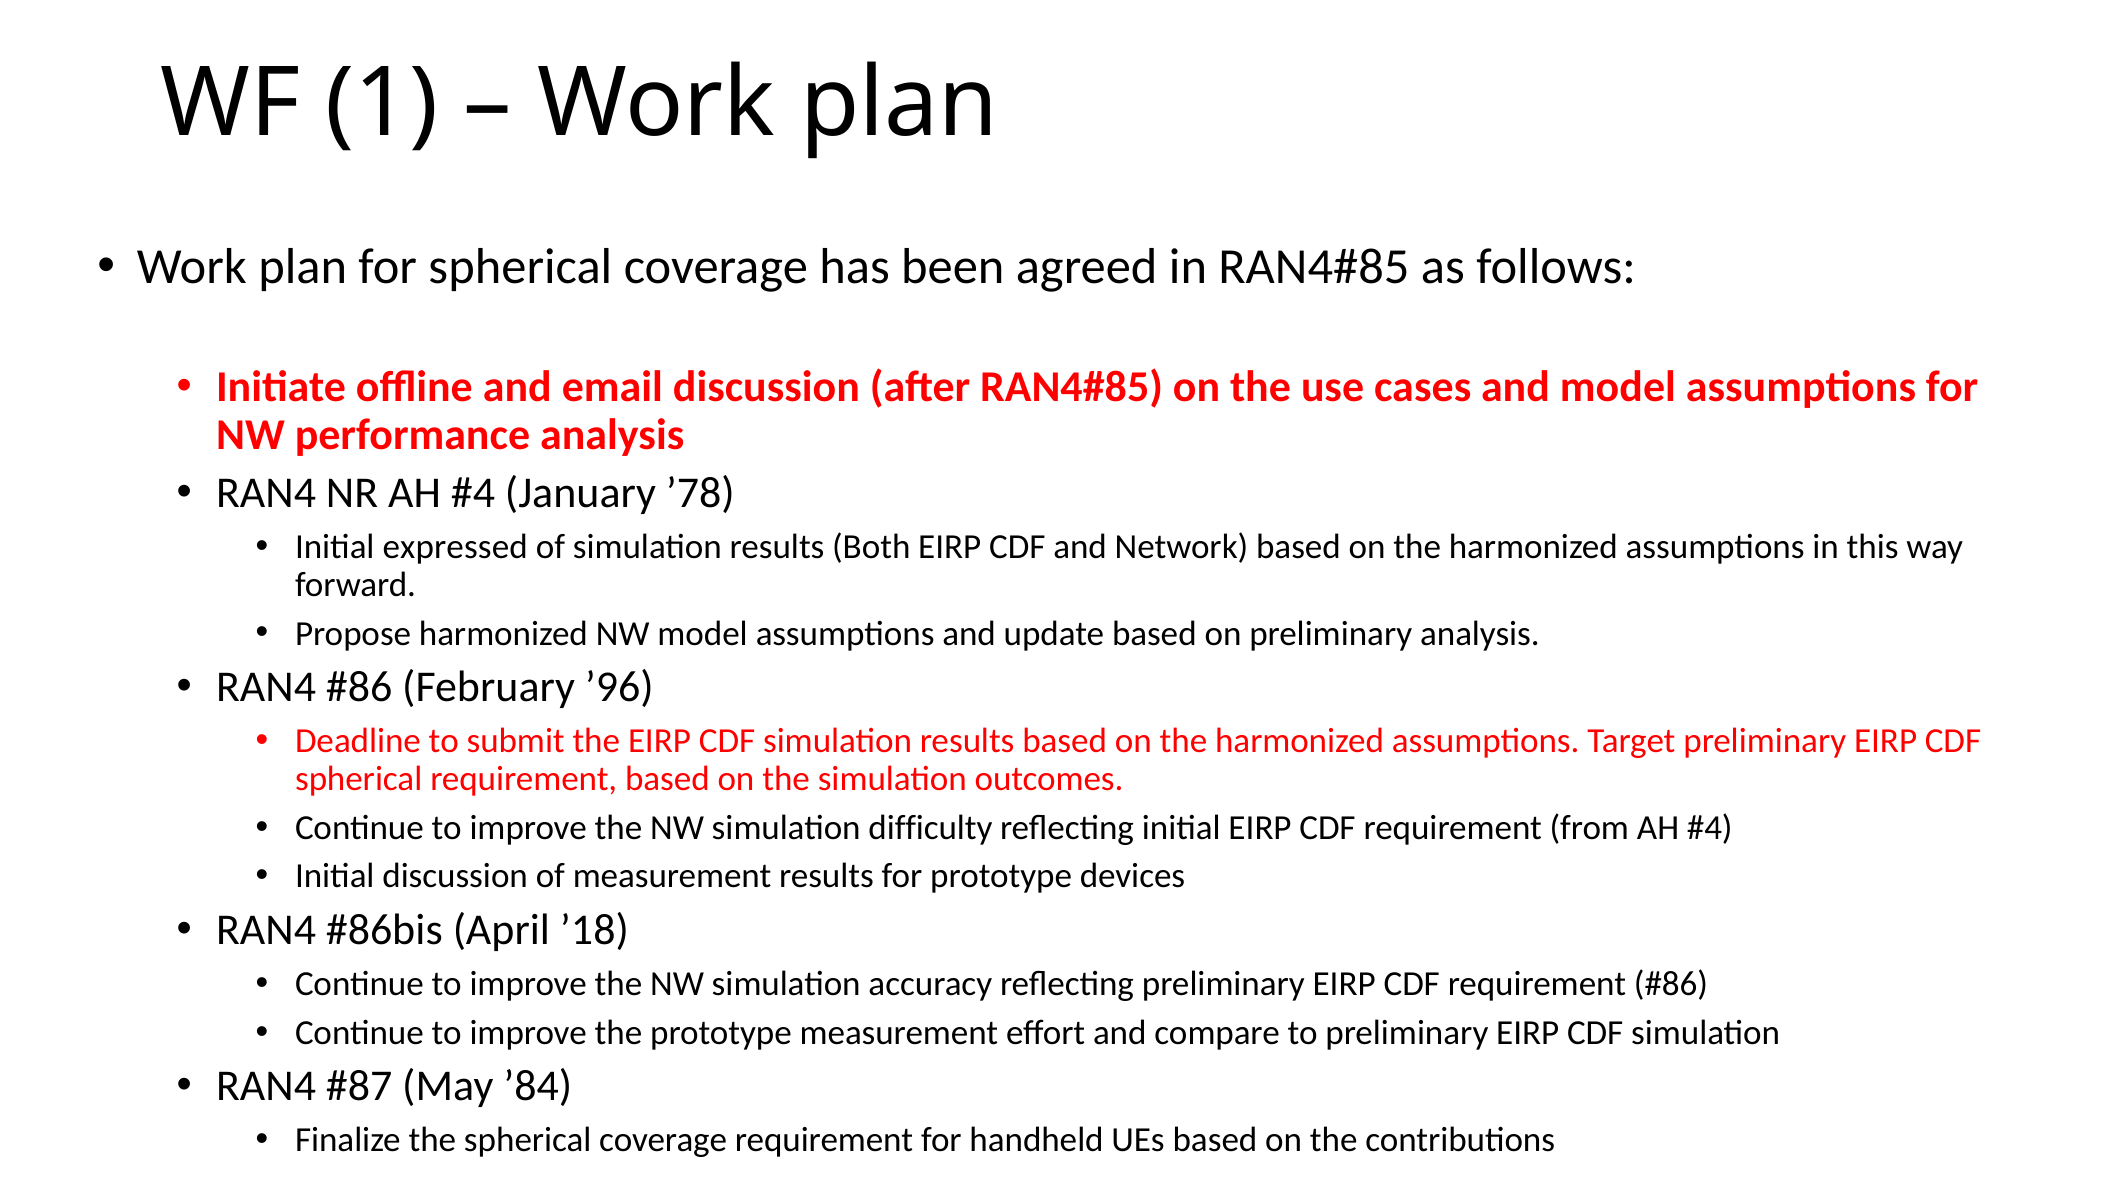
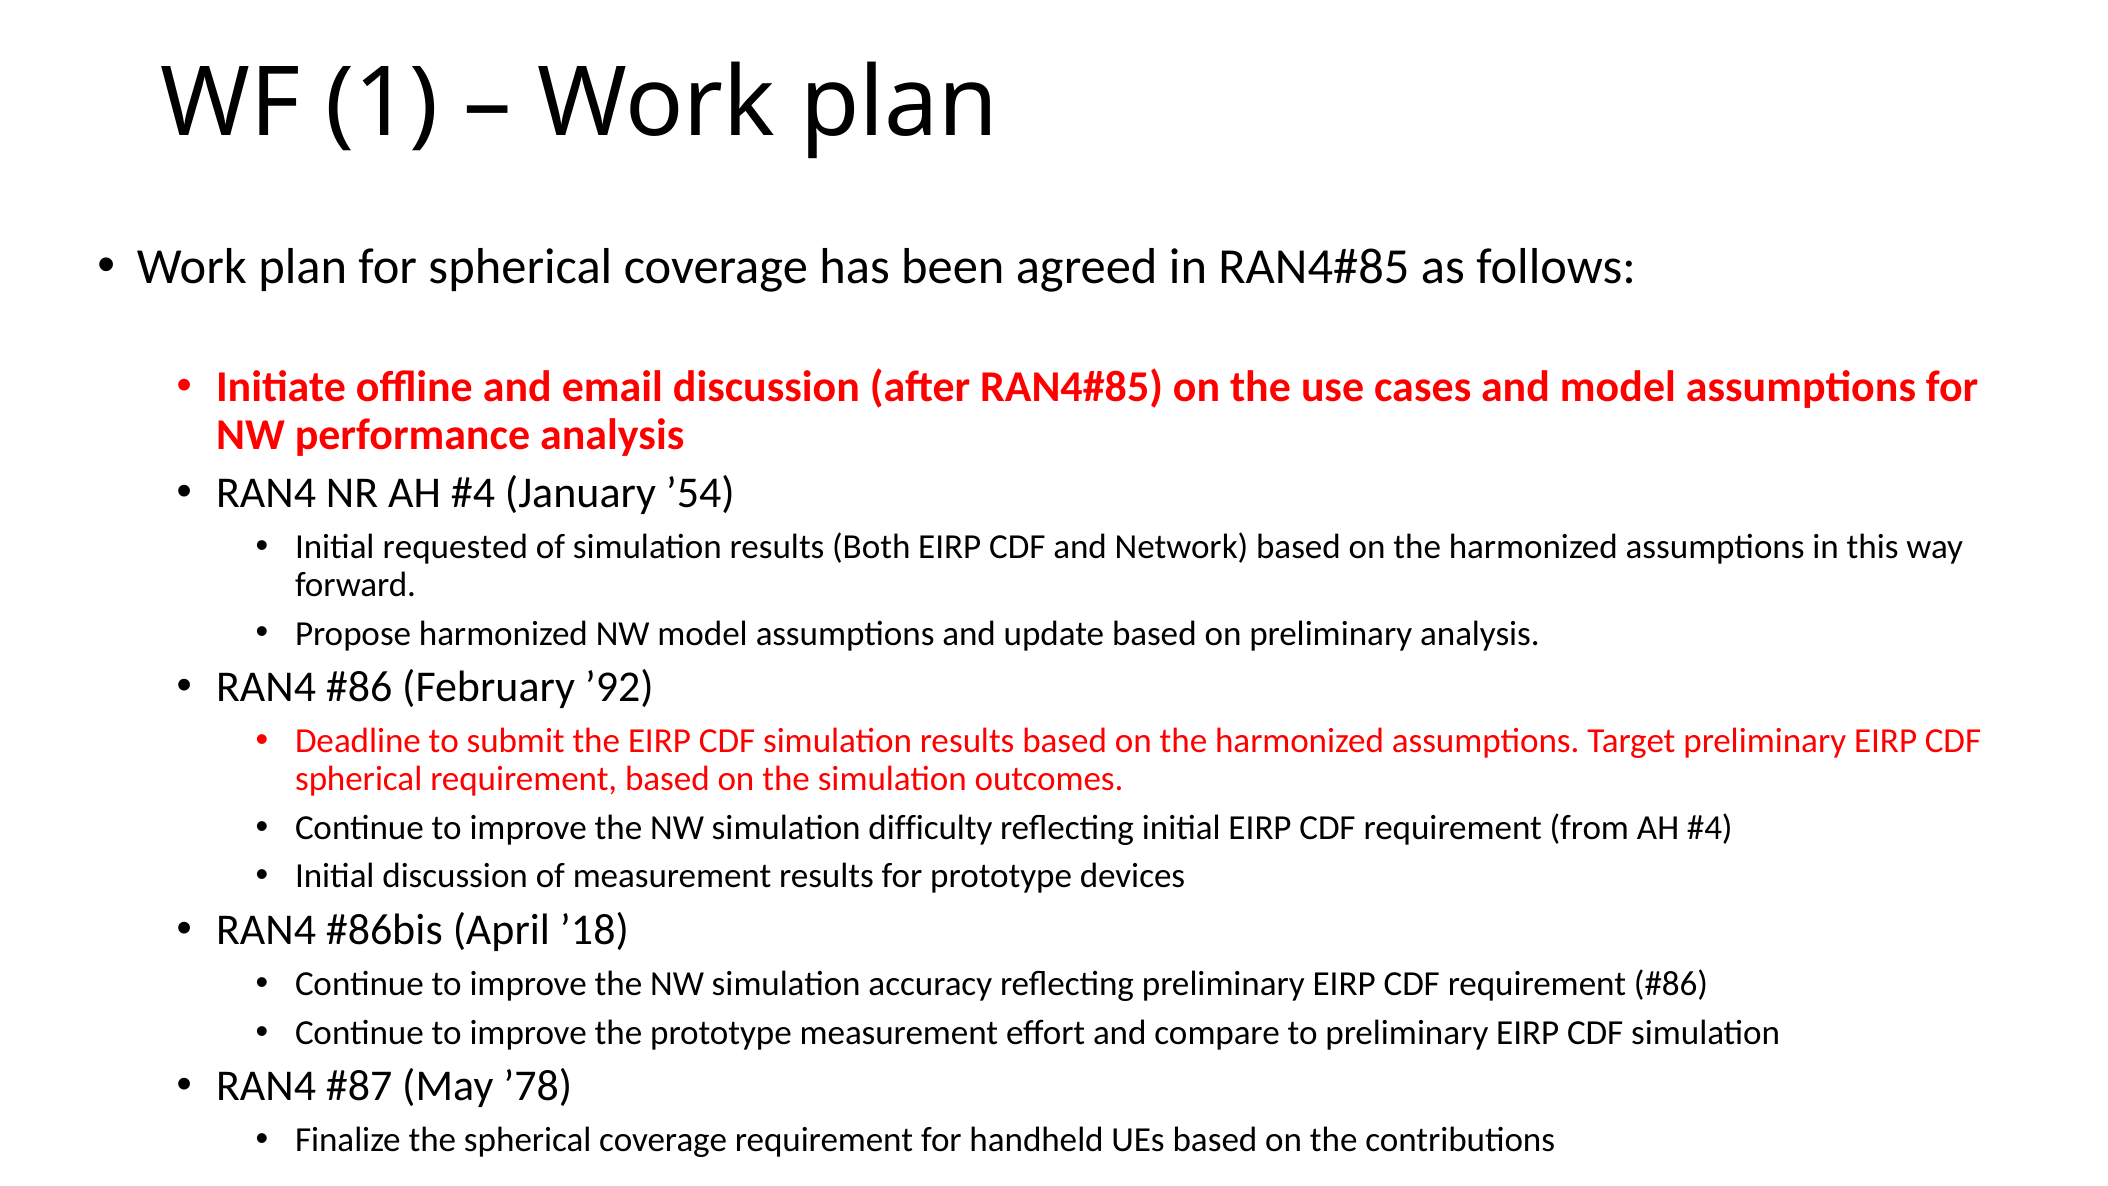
’78: ’78 -> ’54
expressed: expressed -> requested
’96: ’96 -> ’92
’84: ’84 -> ’78
